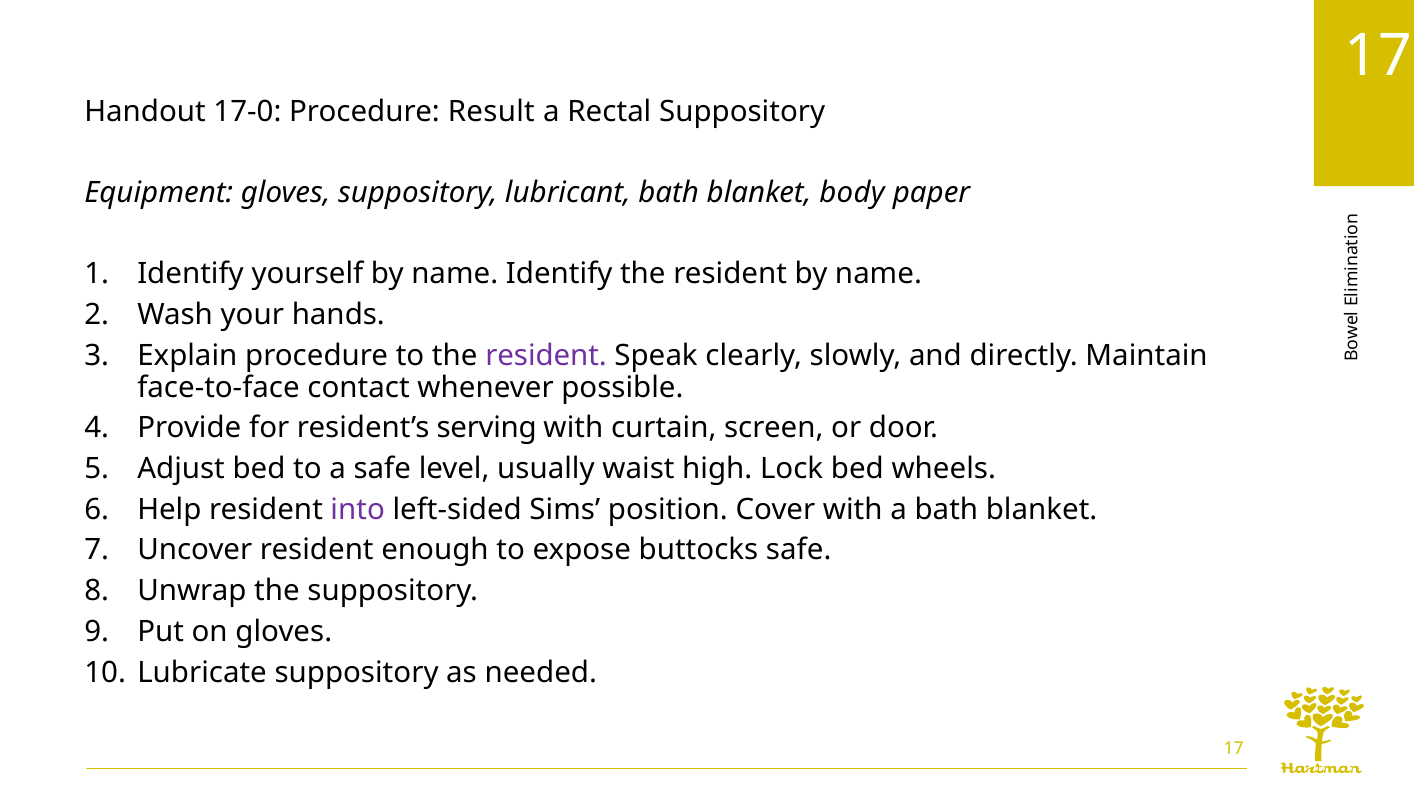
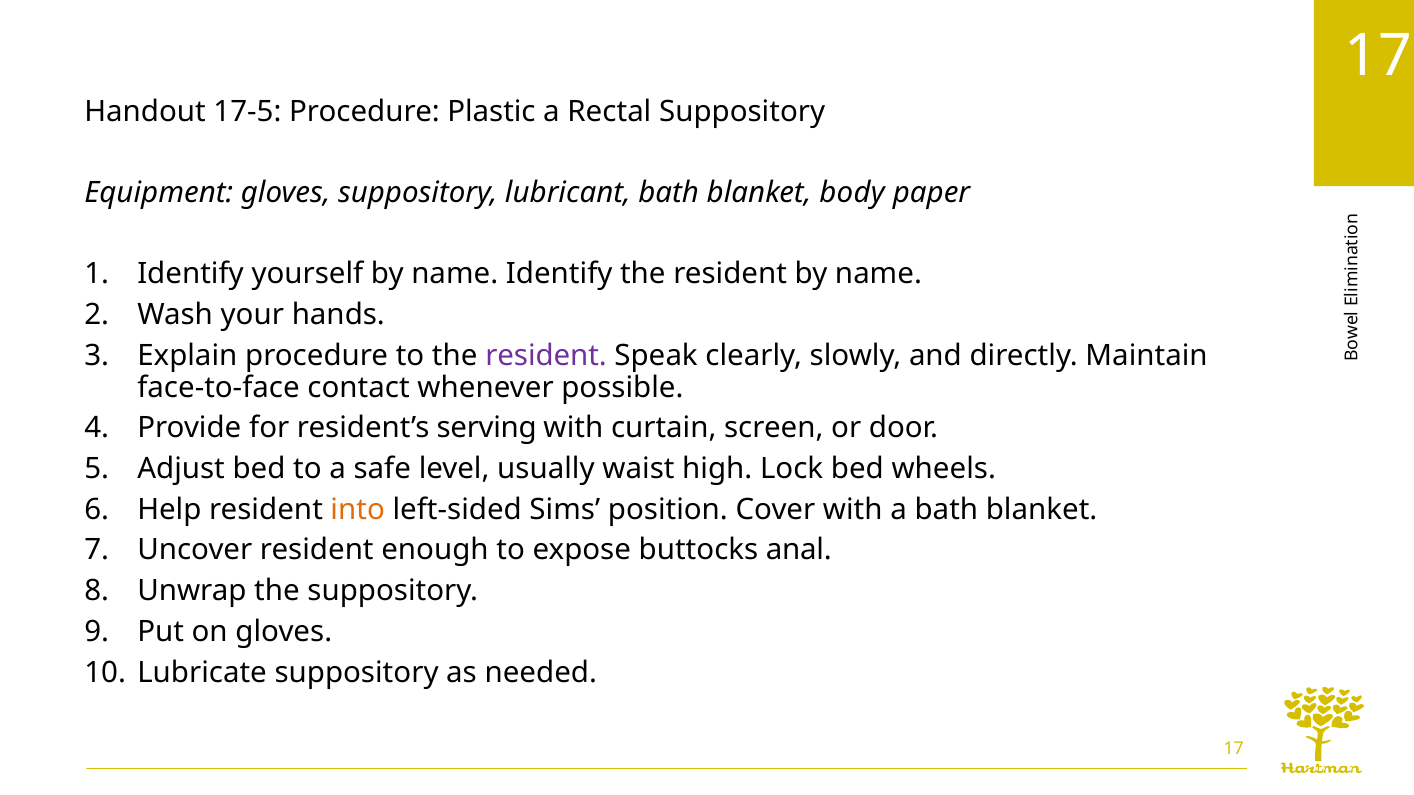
17-0: 17-0 -> 17-5
Result: Result -> Plastic
into colour: purple -> orange
buttocks safe: safe -> anal
